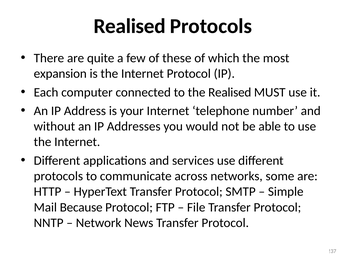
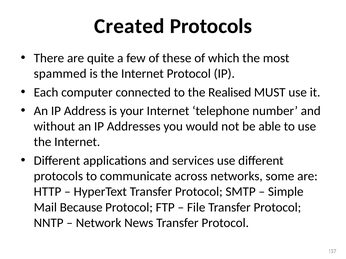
Realised at (130, 26): Realised -> Created
expansion: expansion -> spammed
